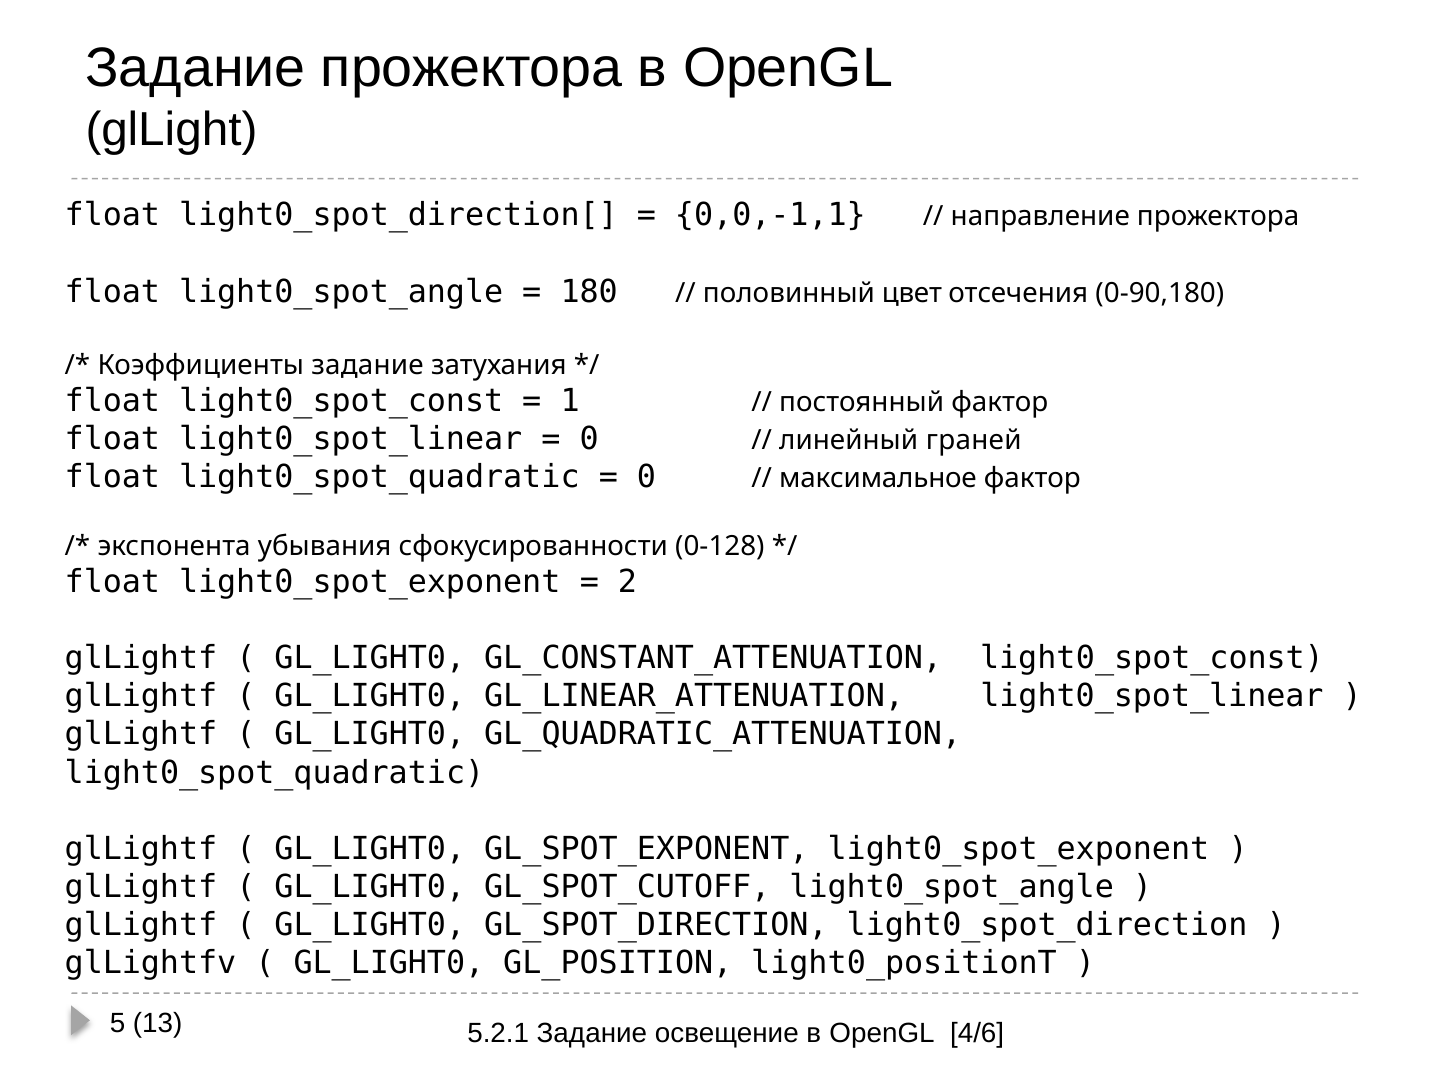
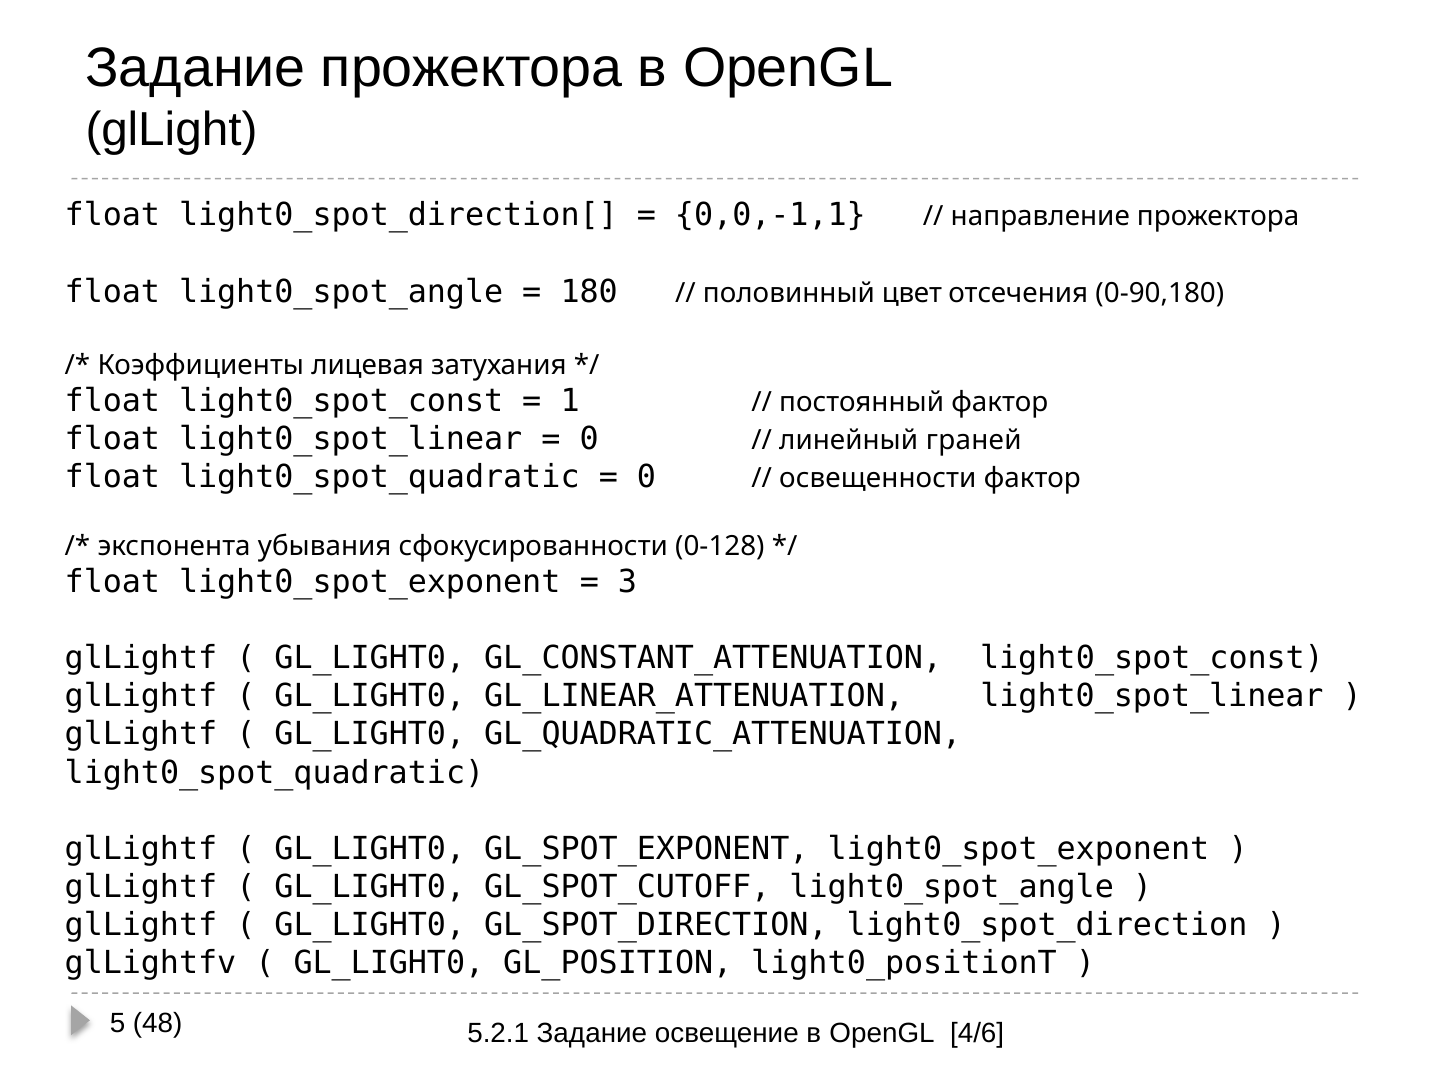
Коэффициенты задание: задание -> лицевая
максимальное: максимальное -> освещенности
2: 2 -> 3
13: 13 -> 48
